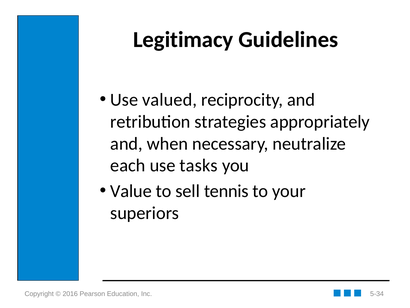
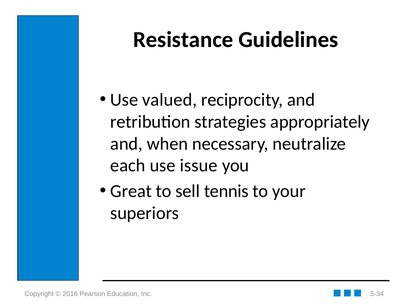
Legitimacy: Legitimacy -> Resistance
tasks: tasks -> issue
Value: Value -> Great
